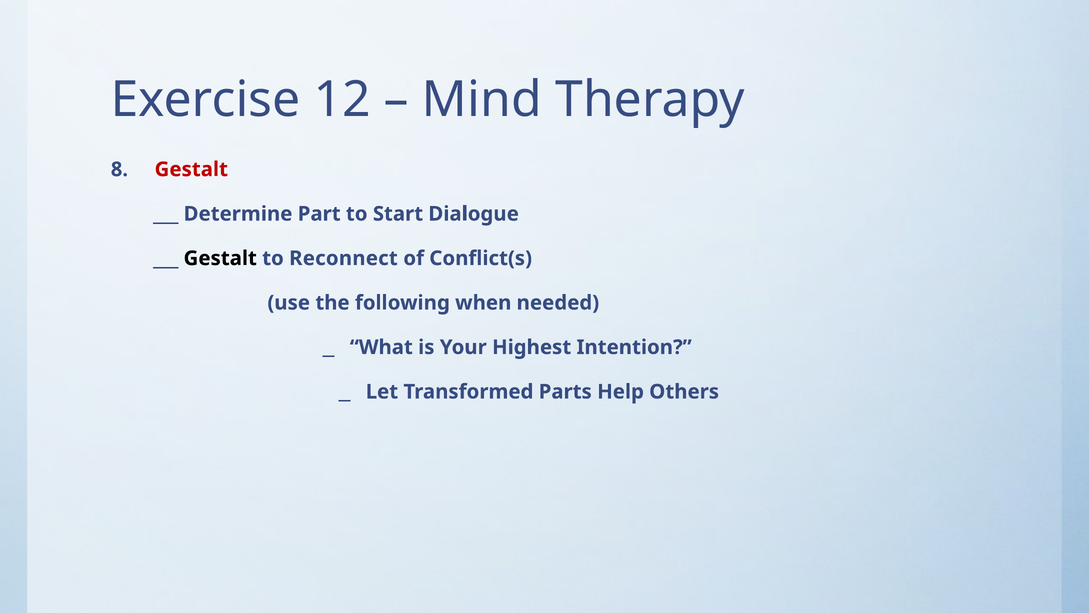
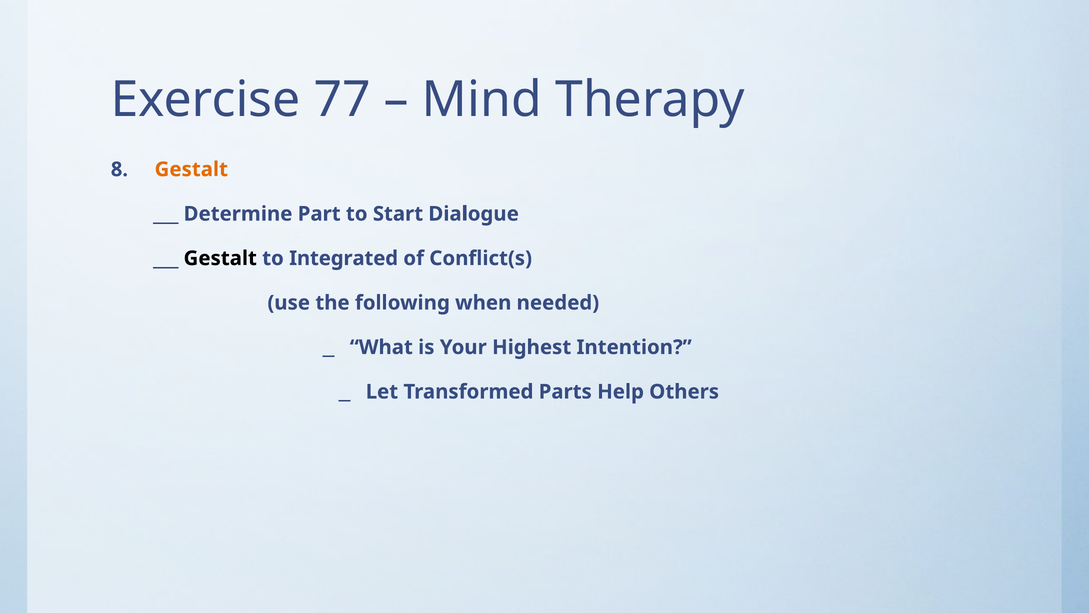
12: 12 -> 77
Gestalt at (191, 169) colour: red -> orange
Reconnect: Reconnect -> Integrated
